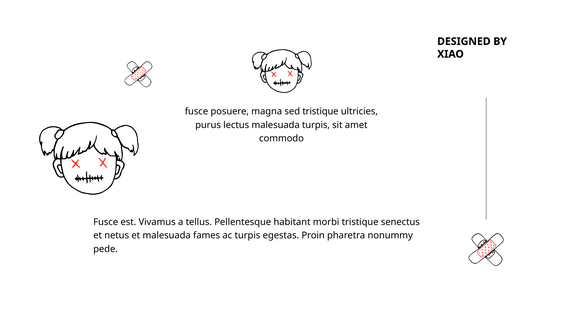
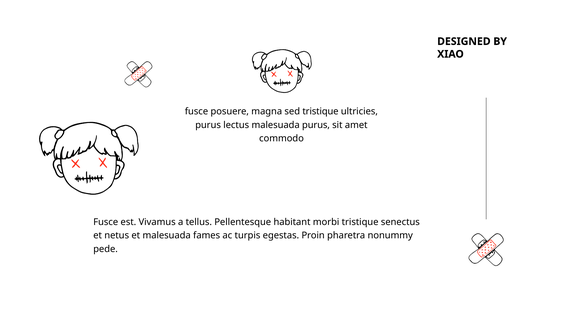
malesuada turpis: turpis -> purus
